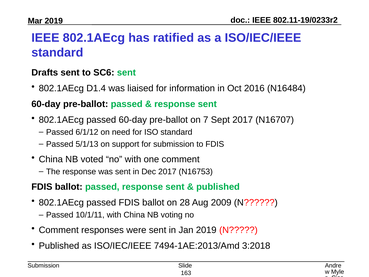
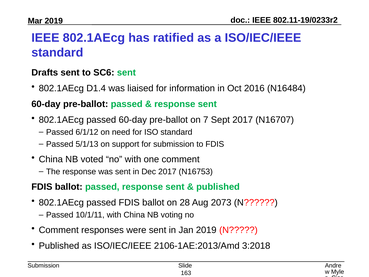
2009: 2009 -> 2073
7494-1AE:2013/Amd: 7494-1AE:2013/Amd -> 2106-1AE:2013/Amd
